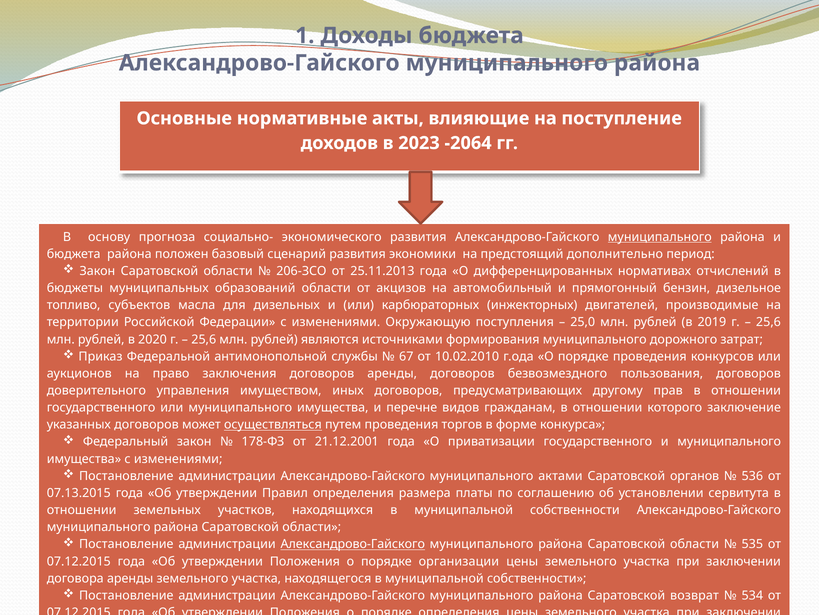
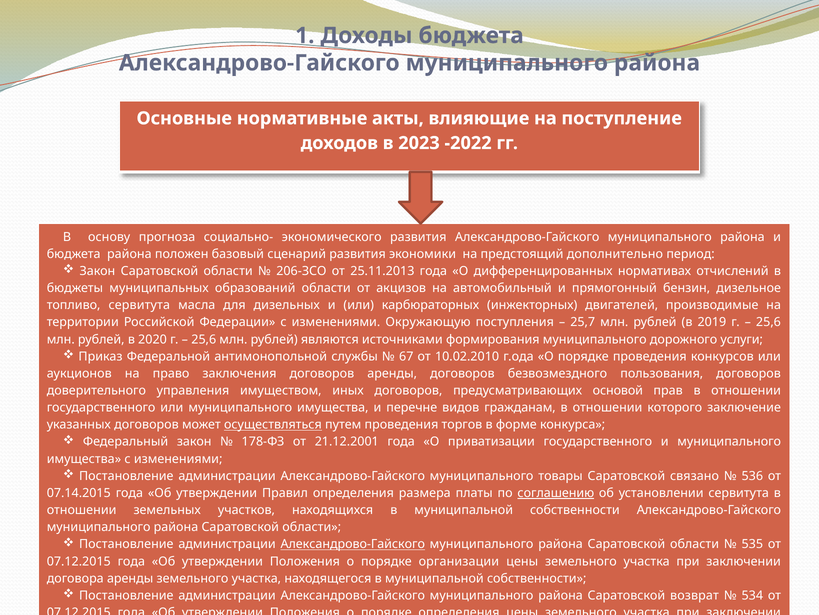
-2064: -2064 -> -2022
муниципального at (660, 237) underline: present -> none
топливо субъектов: субъектов -> сервитута
25,0: 25,0 -> 25,7
затрат: затрат -> услуги
другому: другому -> основой
актами: актами -> товары
органов: органов -> связано
07.13.2015: 07.13.2015 -> 07.14.2015
соглашению underline: none -> present
